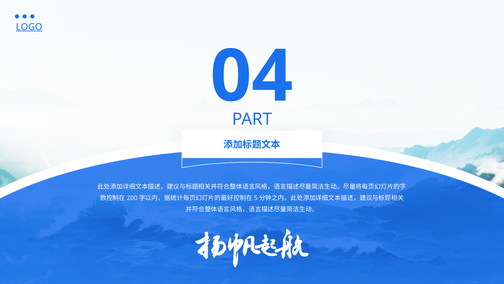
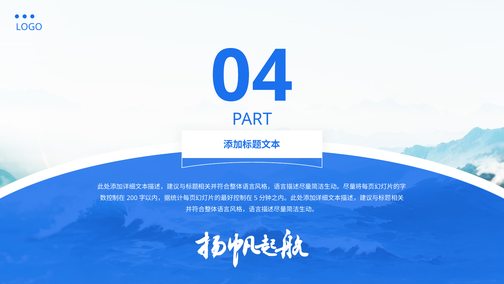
LOGO underline: present -> none
